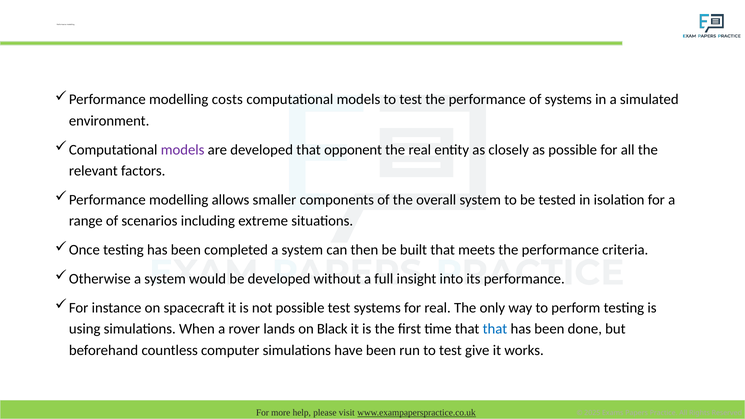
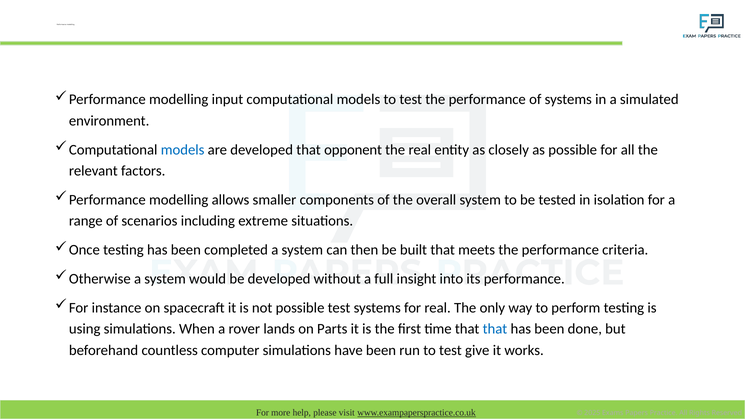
costs: costs -> input
models at (183, 150) colour: purple -> blue
Black: Black -> Parts
